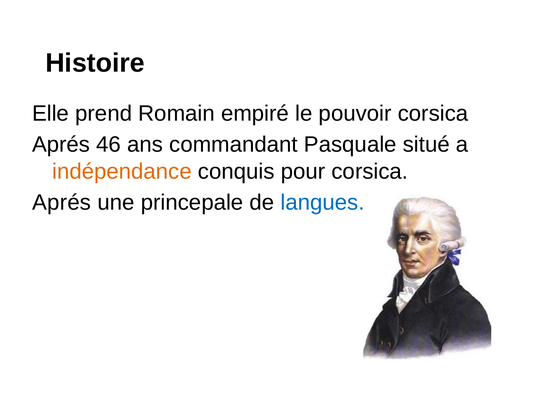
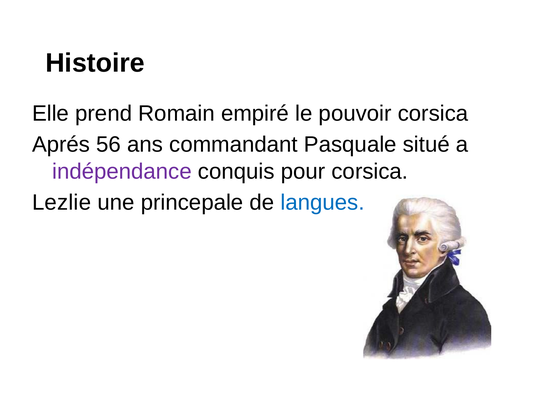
46: 46 -> 56
indépendance colour: orange -> purple
Aprés at (62, 203): Aprés -> Lezlie
